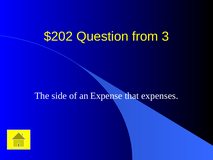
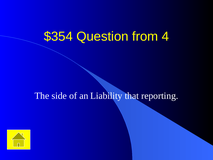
$202: $202 -> $354
3: 3 -> 4
Expense: Expense -> Liability
expenses: expenses -> reporting
